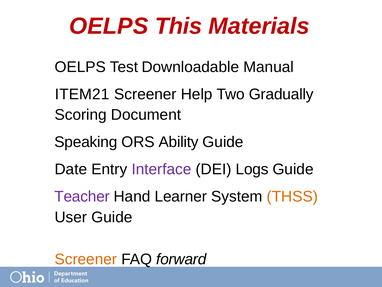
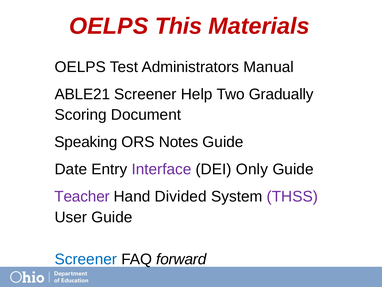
Downloadable: Downloadable -> Administrators
ITEM21: ITEM21 -> ABLE21
Ability: Ability -> Notes
Logs: Logs -> Only
Learner: Learner -> Divided
THSS colour: orange -> purple
Screener at (86, 259) colour: orange -> blue
